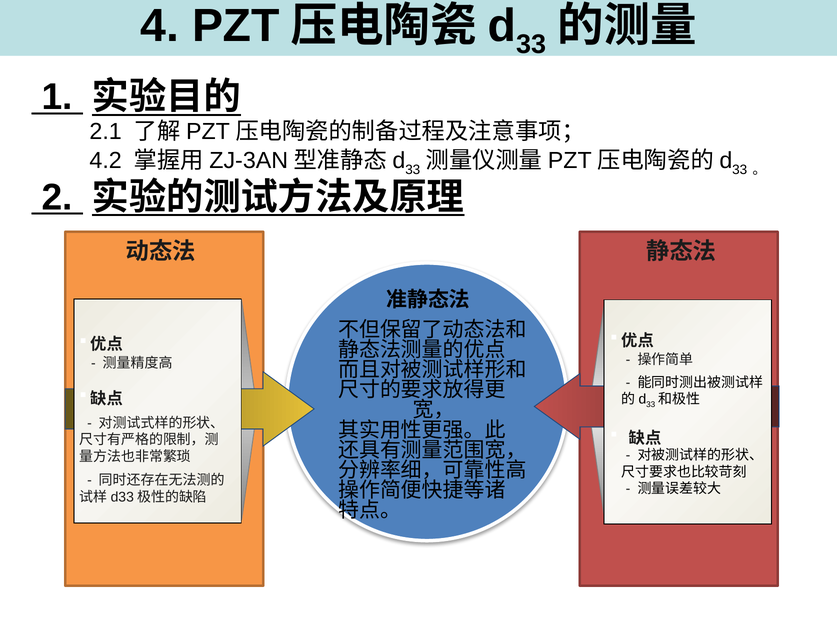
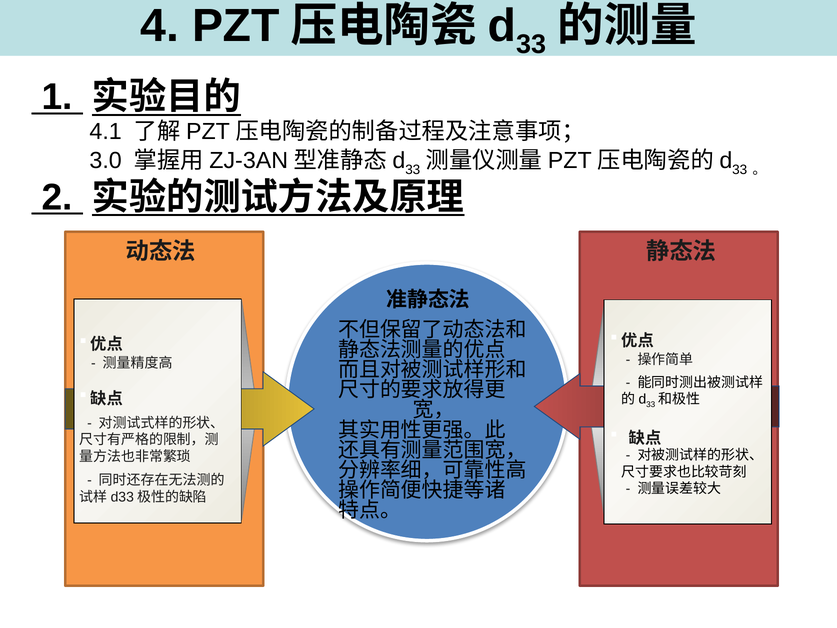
2.1: 2.1 -> 4.1
4.2: 4.2 -> 3.0
